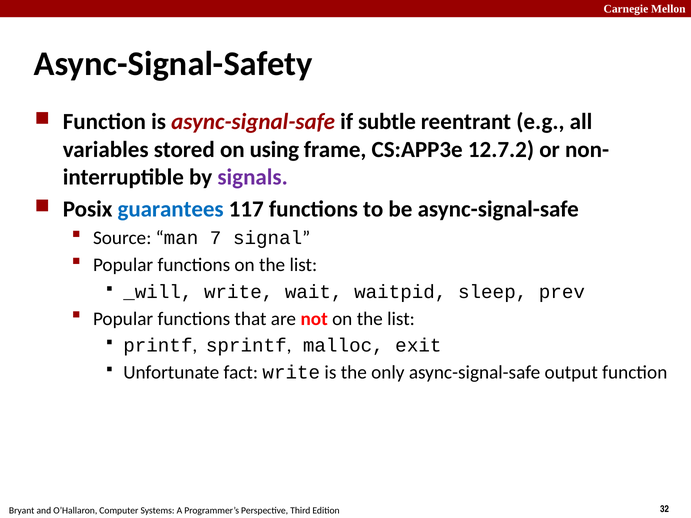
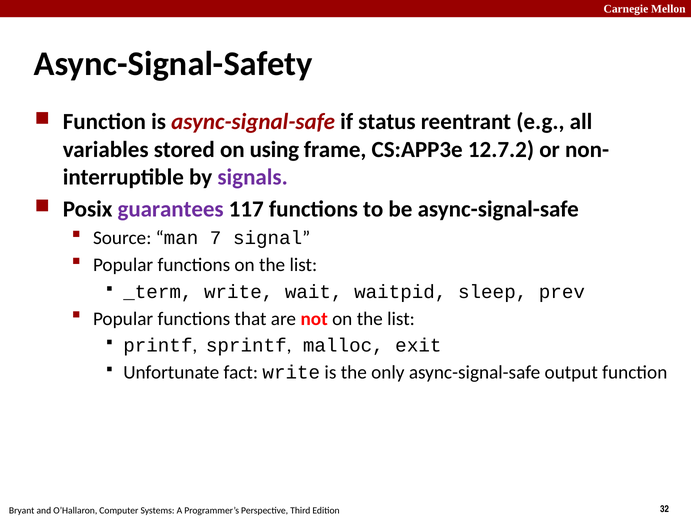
subtle: subtle -> status
guarantees colour: blue -> purple
_will: _will -> _term
